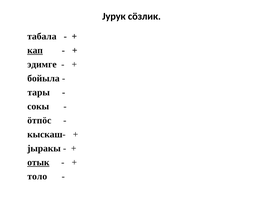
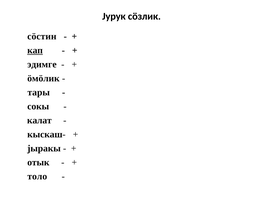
табала: табала -> сöстин
бойыла: бойыла -> öмöлик
öтпöс: öтпöс -> калат
отык underline: present -> none
